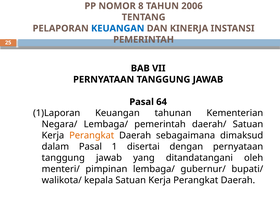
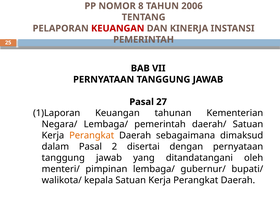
KEUANGAN at (118, 28) colour: blue -> red
64: 64 -> 27
1: 1 -> 2
